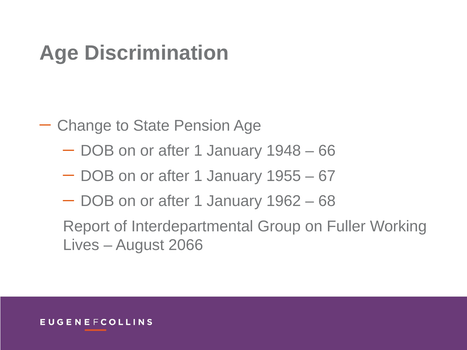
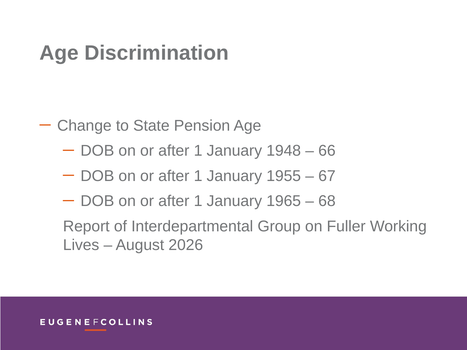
1962: 1962 -> 1965
2066: 2066 -> 2026
